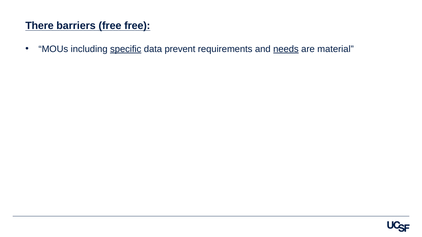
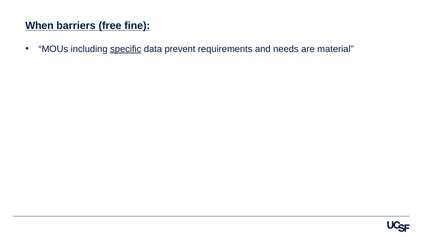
There: There -> When
free free: free -> fine
needs underline: present -> none
